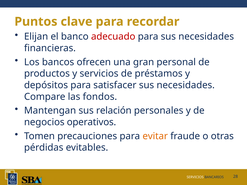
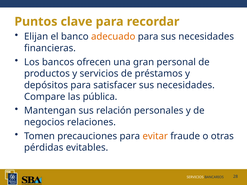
adecuado colour: red -> orange
fondos: fondos -> pública
operativos: operativos -> relaciones
